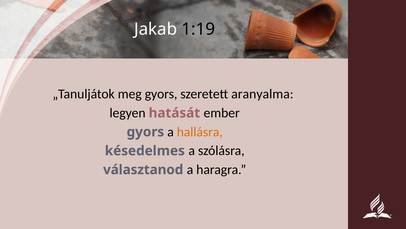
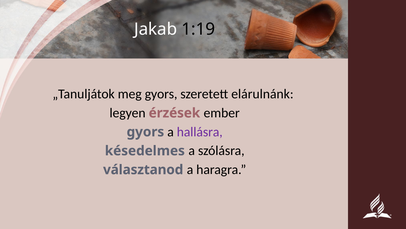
aranyalma: aranyalma -> elárulnánk
hatását: hatását -> érzések
hallásra colour: orange -> purple
